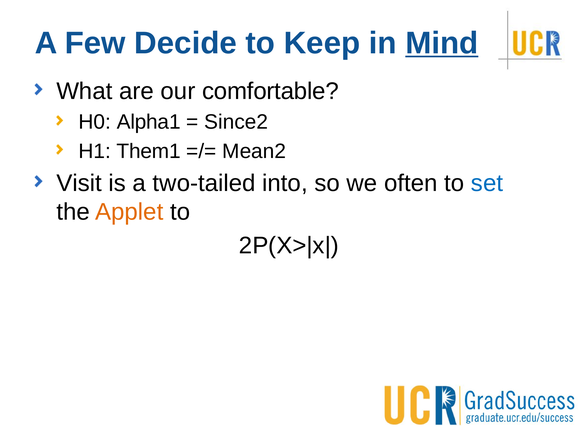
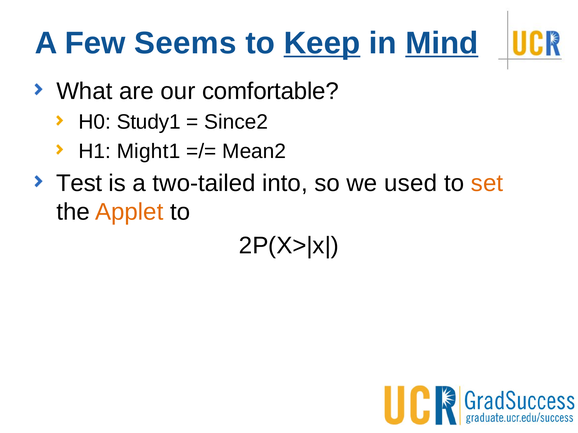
Decide: Decide -> Seems
Keep underline: none -> present
Alpha1: Alpha1 -> Study1
Them1: Them1 -> Might1
Visit: Visit -> Test
often: often -> used
set colour: blue -> orange
